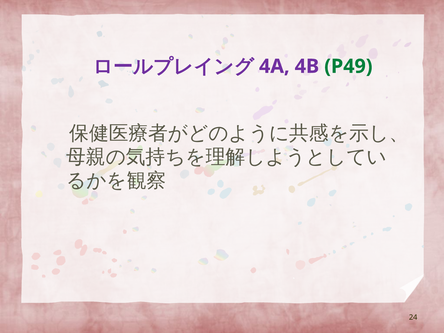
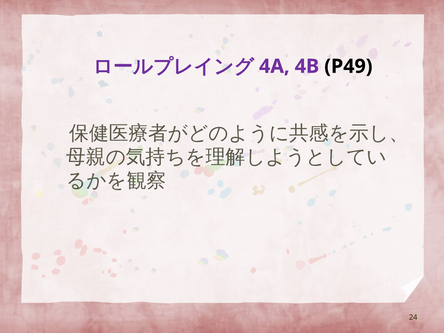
P49 colour: green -> black
